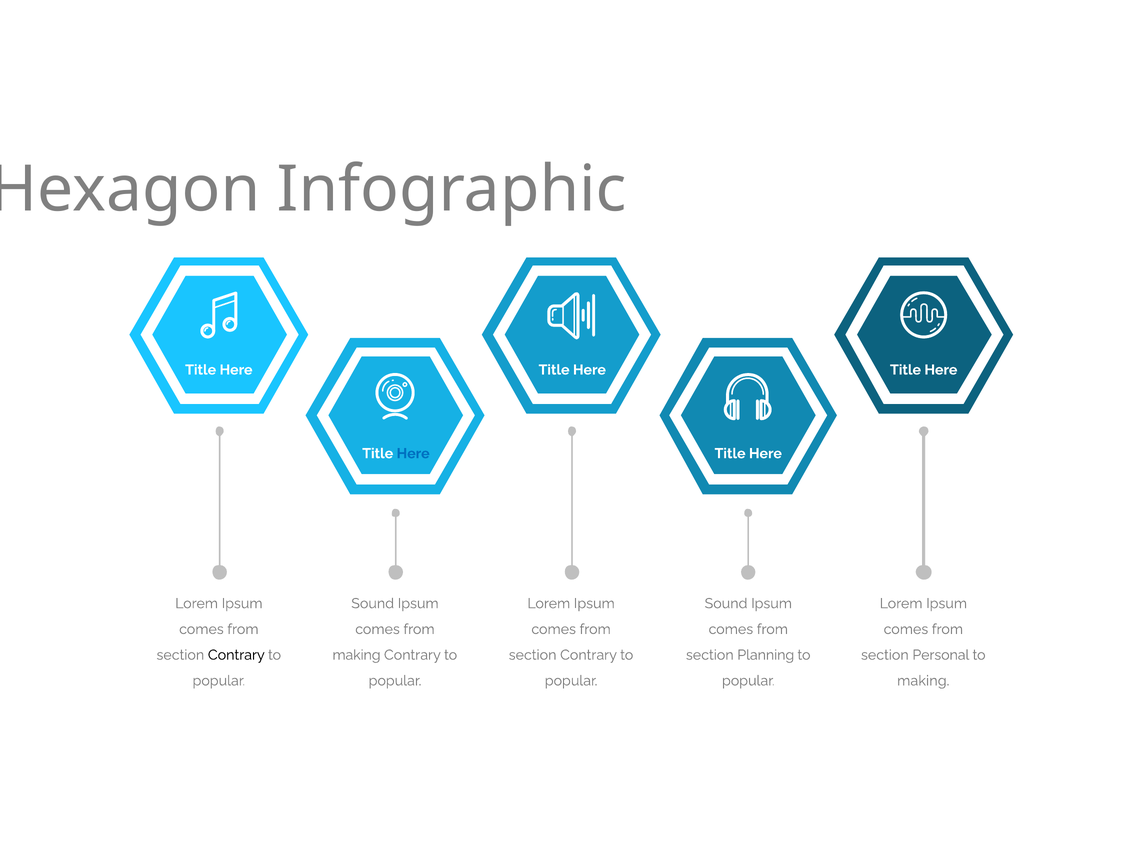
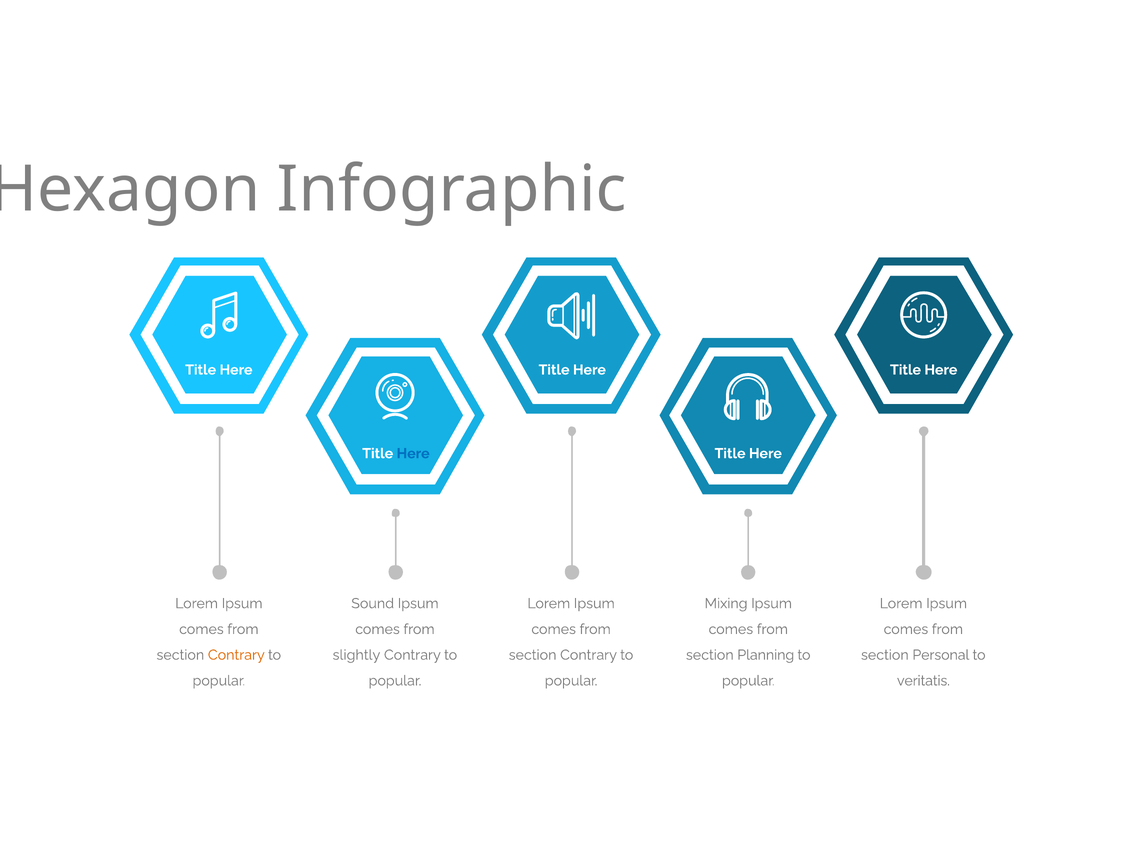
Sound at (726, 603): Sound -> Mixing
Contrary at (236, 655) colour: black -> orange
making at (357, 655): making -> slightly
making at (923, 681): making -> veritatis
